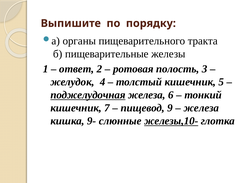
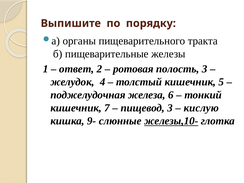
поджелудочная underline: present -> none
пищевод 9: 9 -> 3
железа at (201, 108): железа -> кислую
